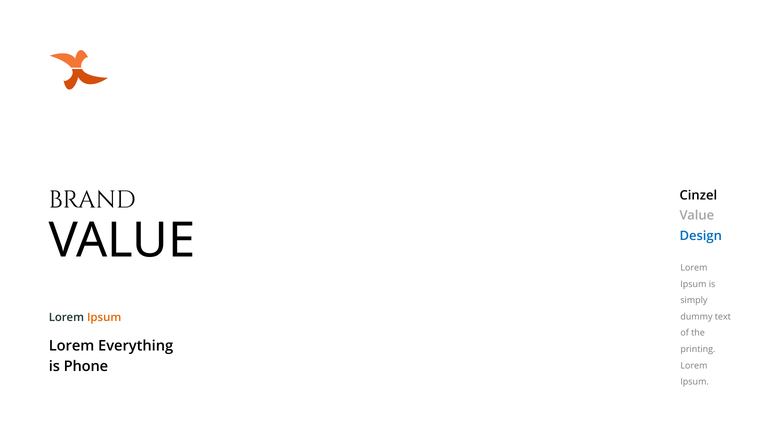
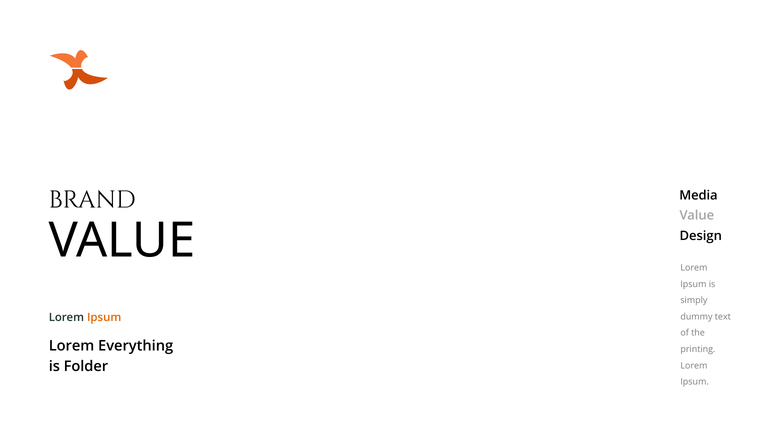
Cinzel: Cinzel -> Media
Design colour: blue -> black
Phone: Phone -> Folder
